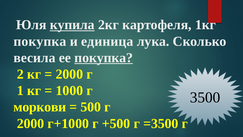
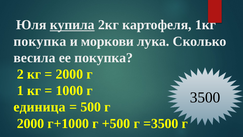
единица: единица -> моркови
покупка at (104, 58) underline: present -> none
моркови: моркови -> единица
